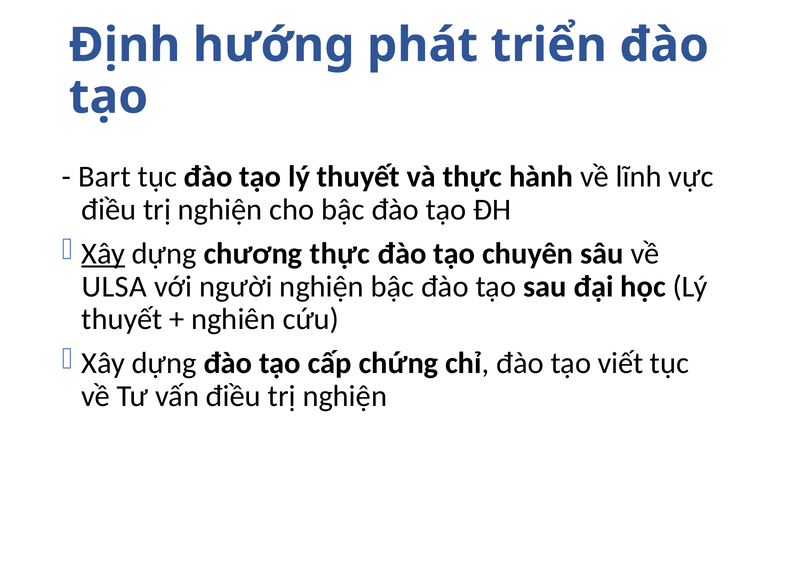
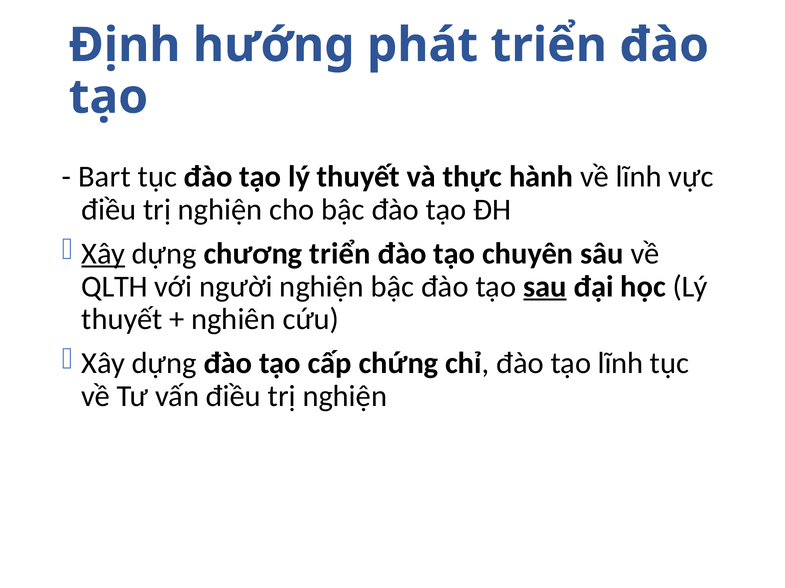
chương thực: thực -> triển
ULSA: ULSA -> QLTH
sau underline: none -> present
tạo viết: viết -> lĩnh
